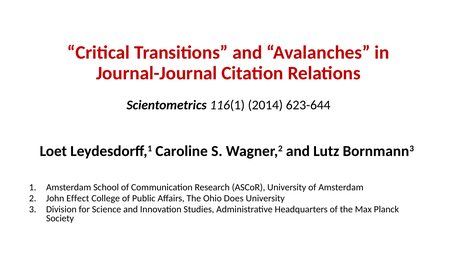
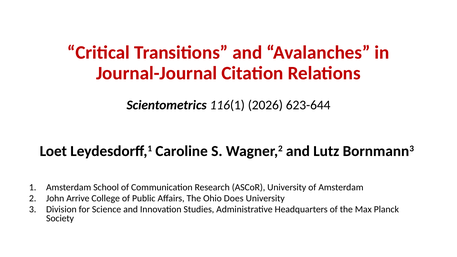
2014: 2014 -> 2026
Effect: Effect -> Arrive
